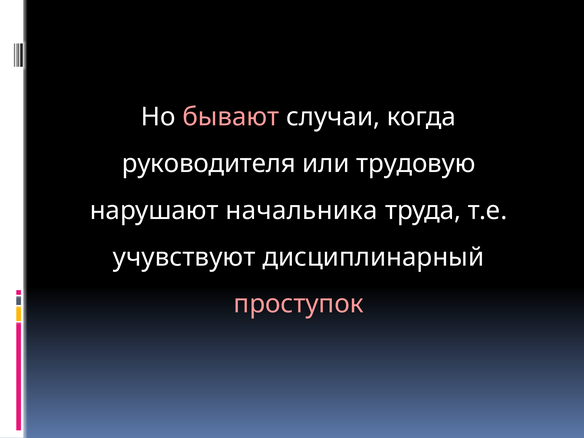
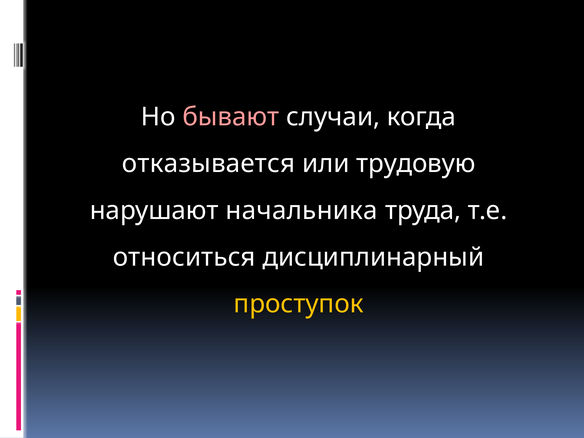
руководителя: руководителя -> отказывается
учувствуют: учувствуют -> относиться
проступок colour: pink -> yellow
